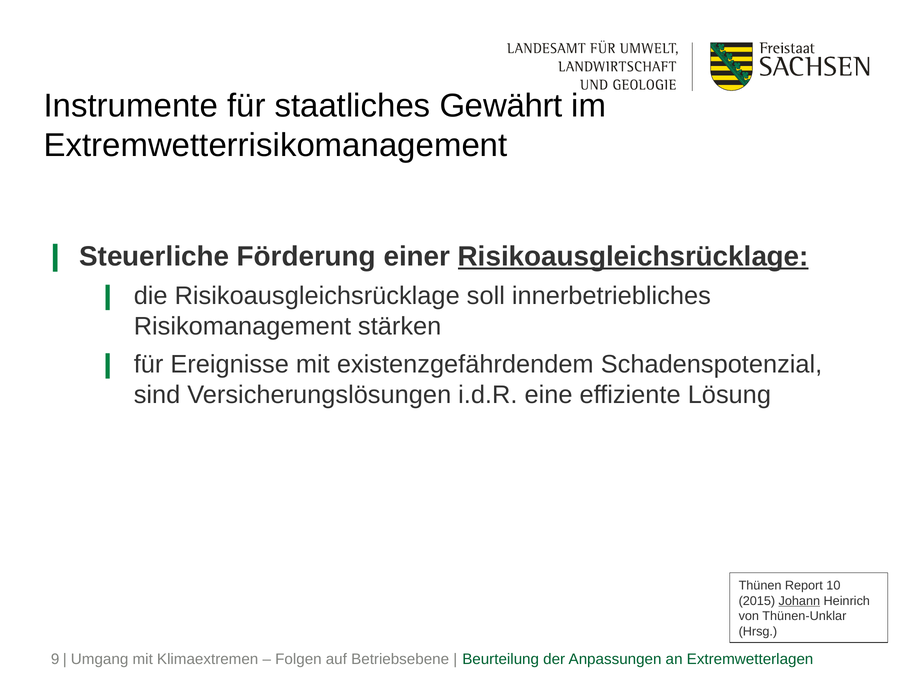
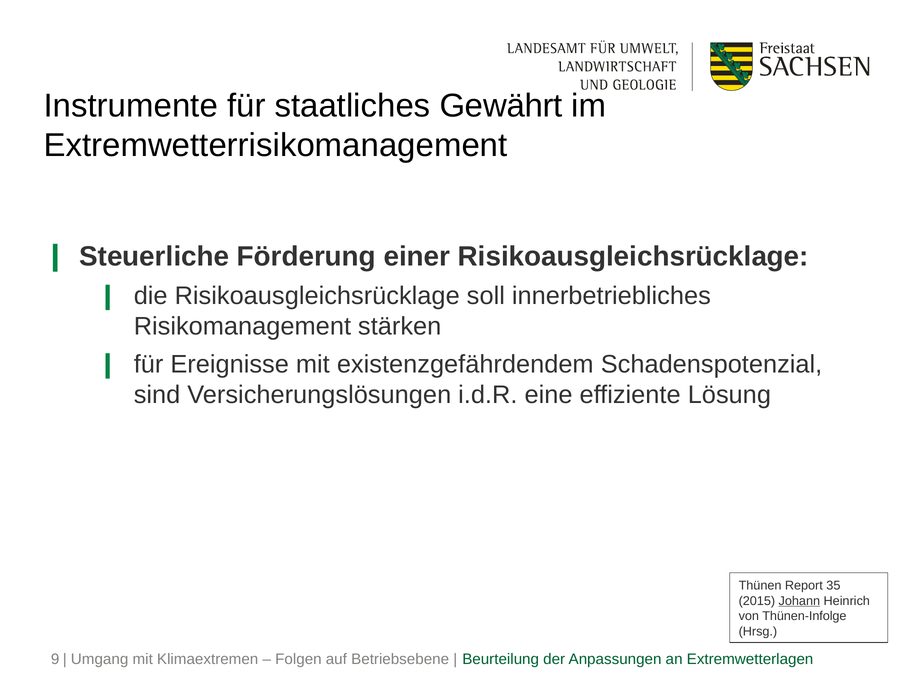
Risikoausgleichsrücklage at (633, 256) underline: present -> none
10: 10 -> 35
Thünen-Unklar: Thünen-Unklar -> Thünen-Infolge
